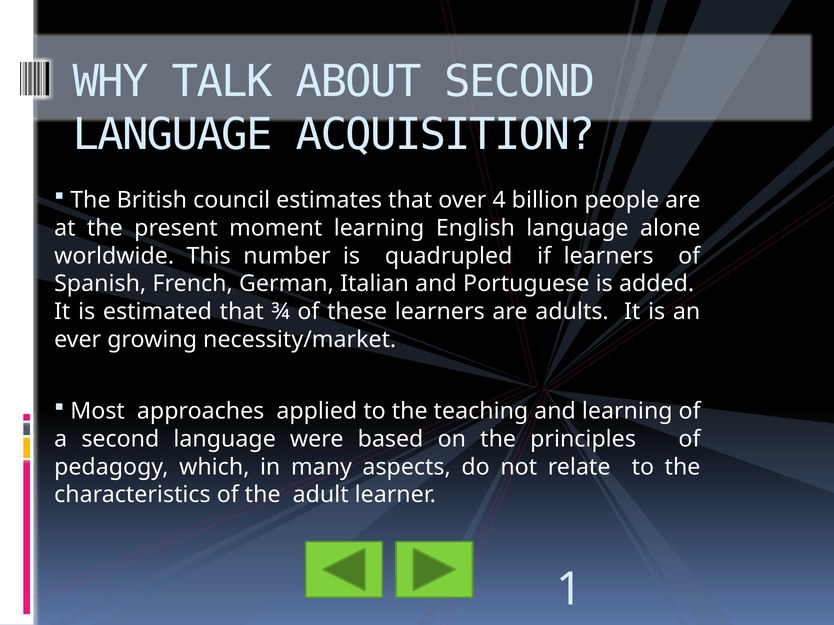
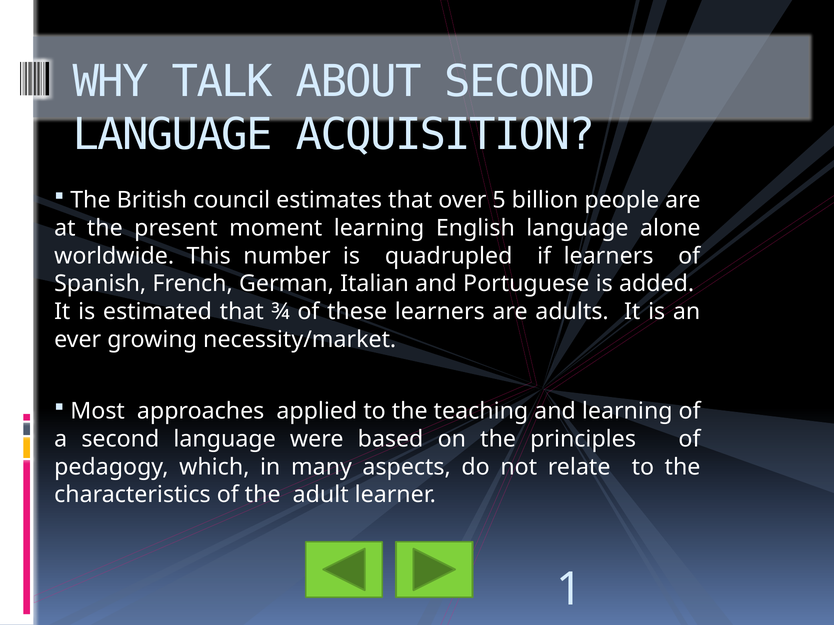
4: 4 -> 5
